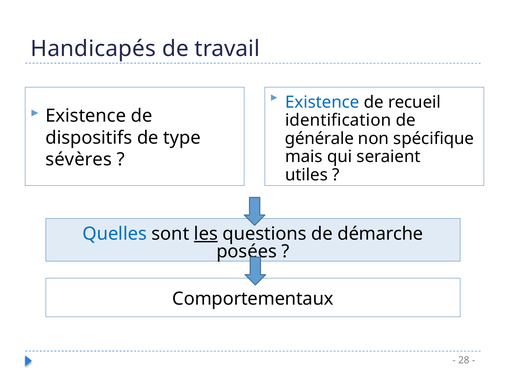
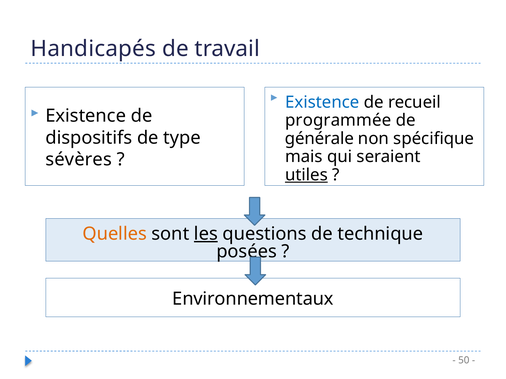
identification: identification -> programmée
utiles underline: none -> present
Quelles colour: blue -> orange
démarche: démarche -> technique
Comportementaux: Comportementaux -> Environnementaux
28: 28 -> 50
